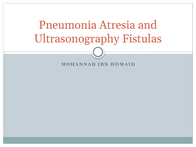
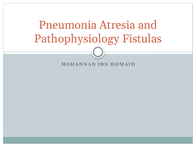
Ultrasonography: Ultrasonography -> Pathophysiology
